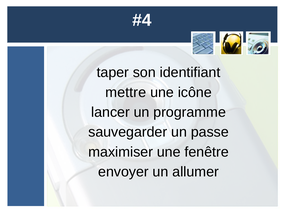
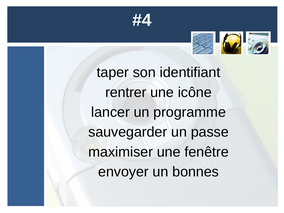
mettre: mettre -> rentrer
allumer: allumer -> bonnes
